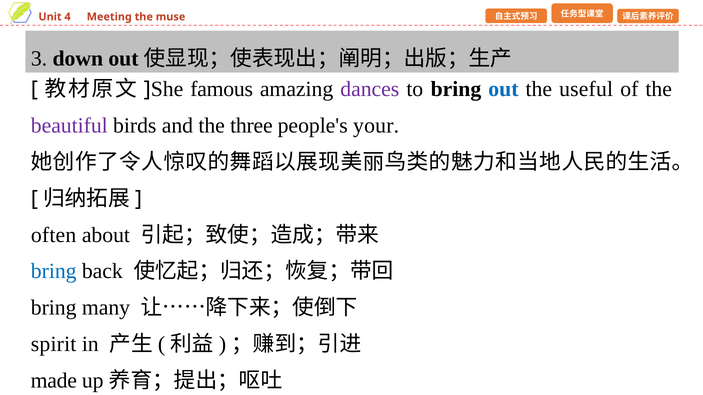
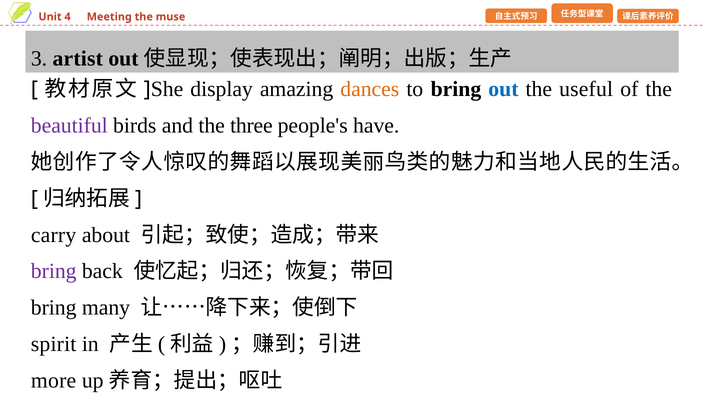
down: down -> artist
famous: famous -> display
dances colour: purple -> orange
your: your -> have
often: often -> carry
bring at (54, 272) colour: blue -> purple
made: made -> more
